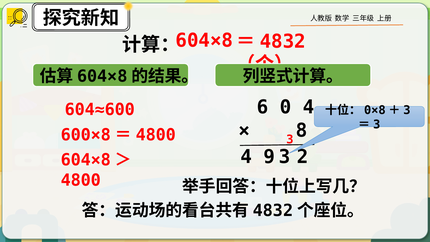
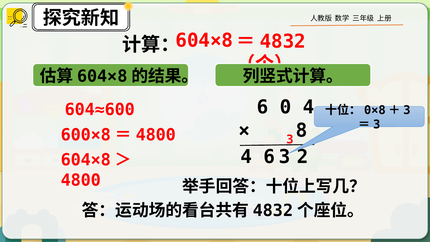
4 9: 9 -> 6
